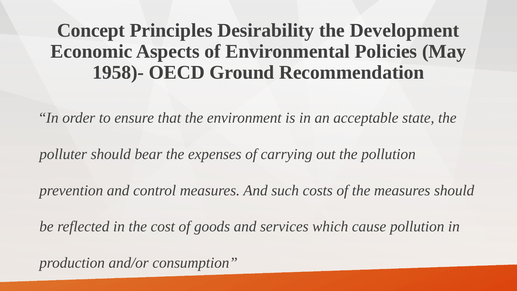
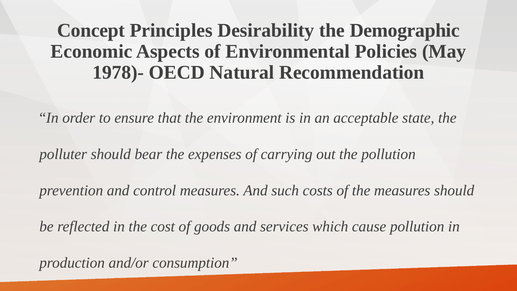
Development: Development -> Demographic
1958)-: 1958)- -> 1978)-
Ground: Ground -> Natural
